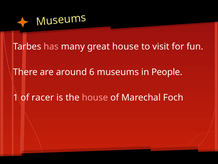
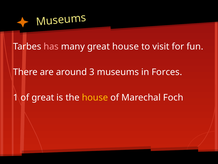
6: 6 -> 3
People: People -> Forces
of racer: racer -> great
house at (95, 97) colour: pink -> yellow
